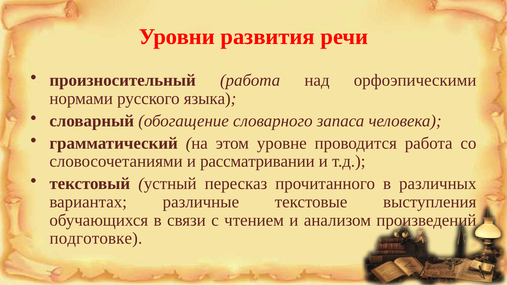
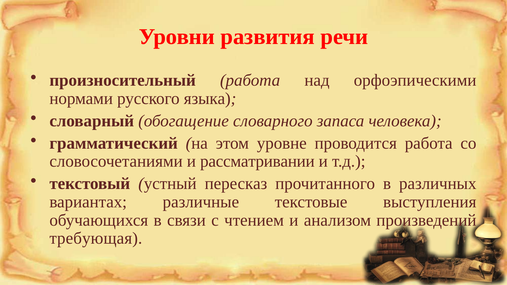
подготовке: подготовке -> требующая
